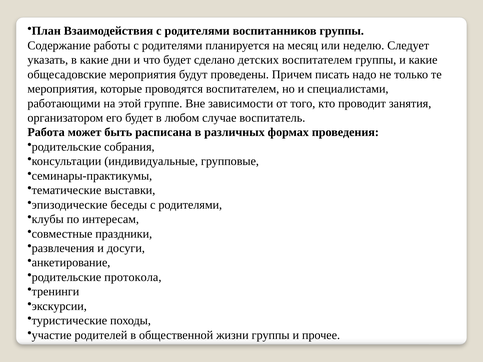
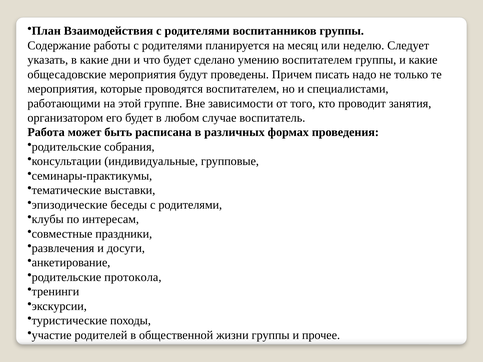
детских: детских -> умению
